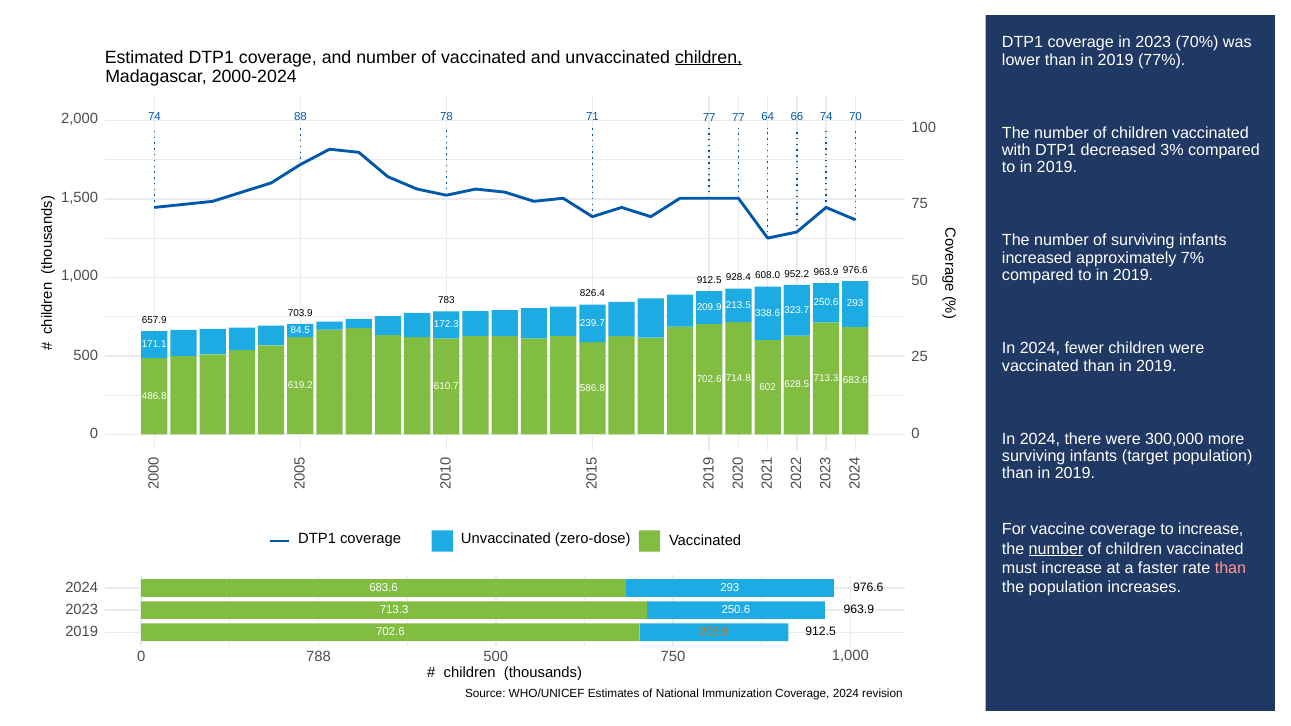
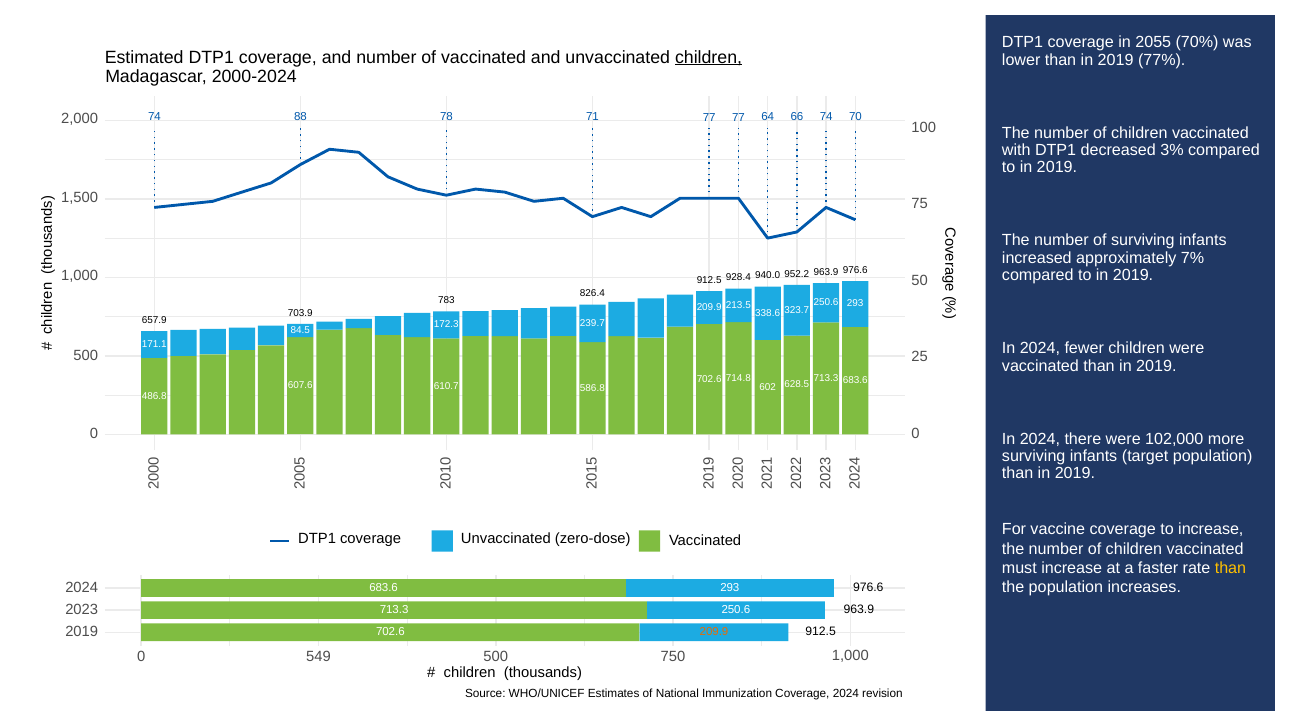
in 2023: 2023 -> 2055
608.0: 608.0 -> 940.0
619.2: 619.2 -> 607.6
300,000: 300,000 -> 102,000
number at (1056, 549) underline: present -> none
than at (1230, 568) colour: pink -> yellow
788: 788 -> 549
